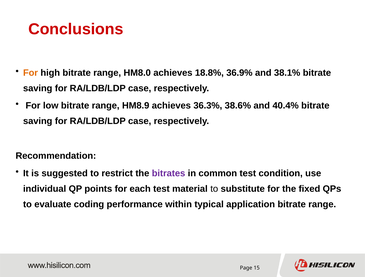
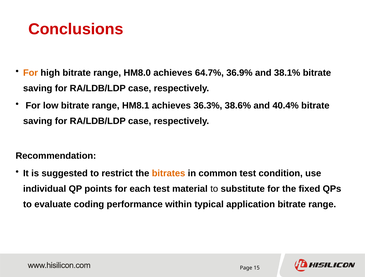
18.8%: 18.8% -> 64.7%
HM8.9: HM8.9 -> HM8.1
bitrates colour: purple -> orange
